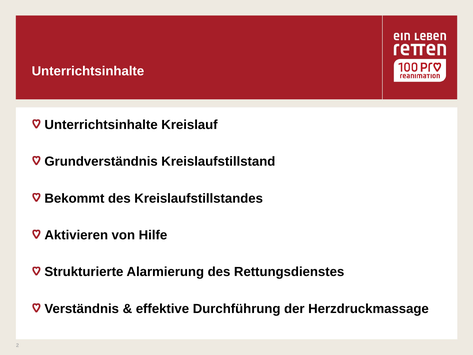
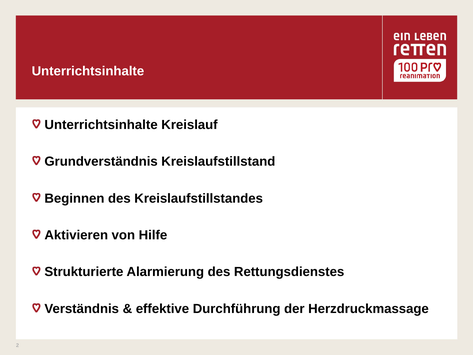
Bekommt: Bekommt -> Beginnen
